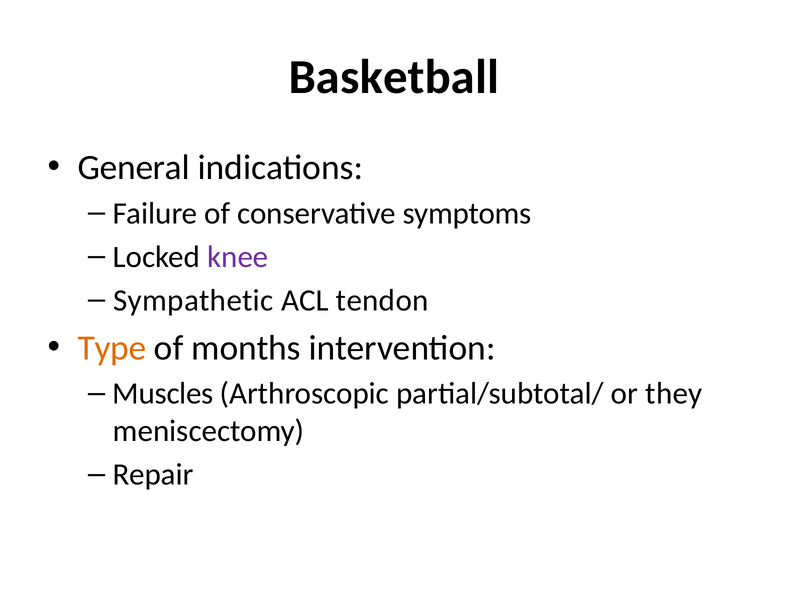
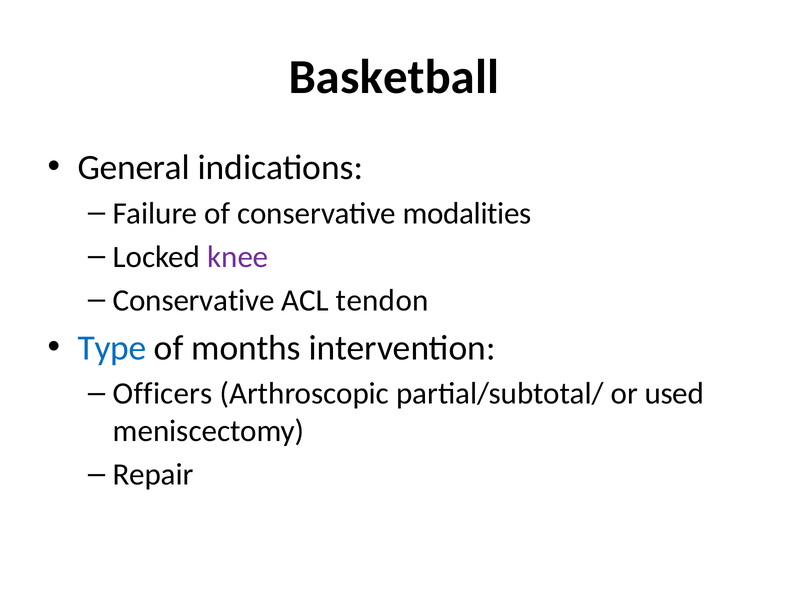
symptoms: symptoms -> modalities
Sympathetic at (193, 301): Sympathetic -> Conservative
Type colour: orange -> blue
Muscles: Muscles -> Officers
they: they -> used
